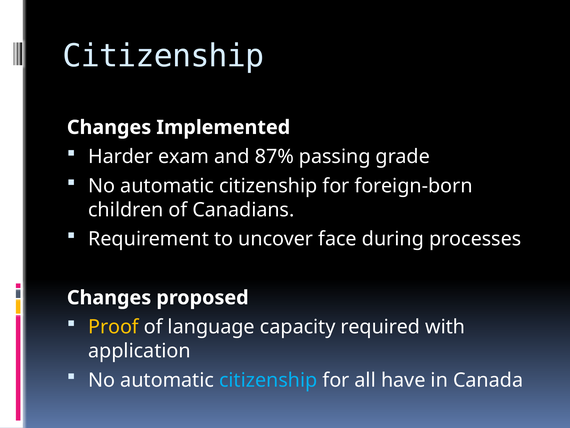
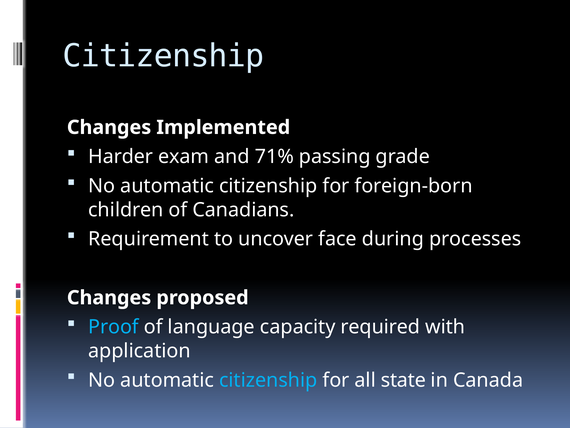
87%: 87% -> 71%
Proof colour: yellow -> light blue
have: have -> state
